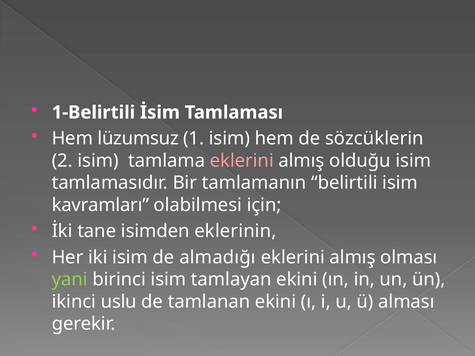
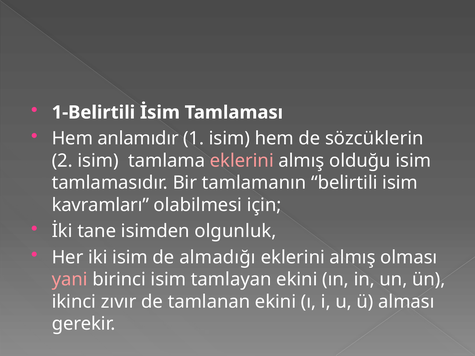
lüzumsuz: lüzumsuz -> anlamıdır
eklerinin: eklerinin -> olgunluk
yani colour: light green -> pink
uslu: uslu -> zıvır
